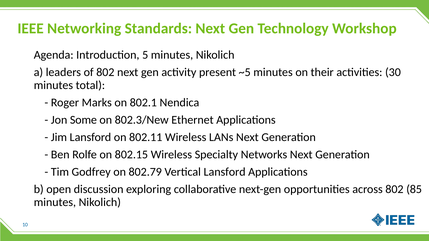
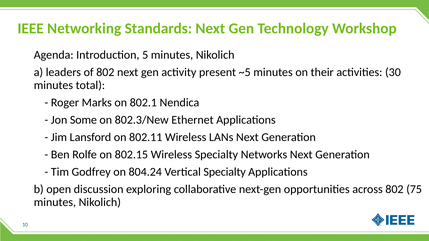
802.79: 802.79 -> 804.24
Vertical Lansford: Lansford -> Specialty
85: 85 -> 75
